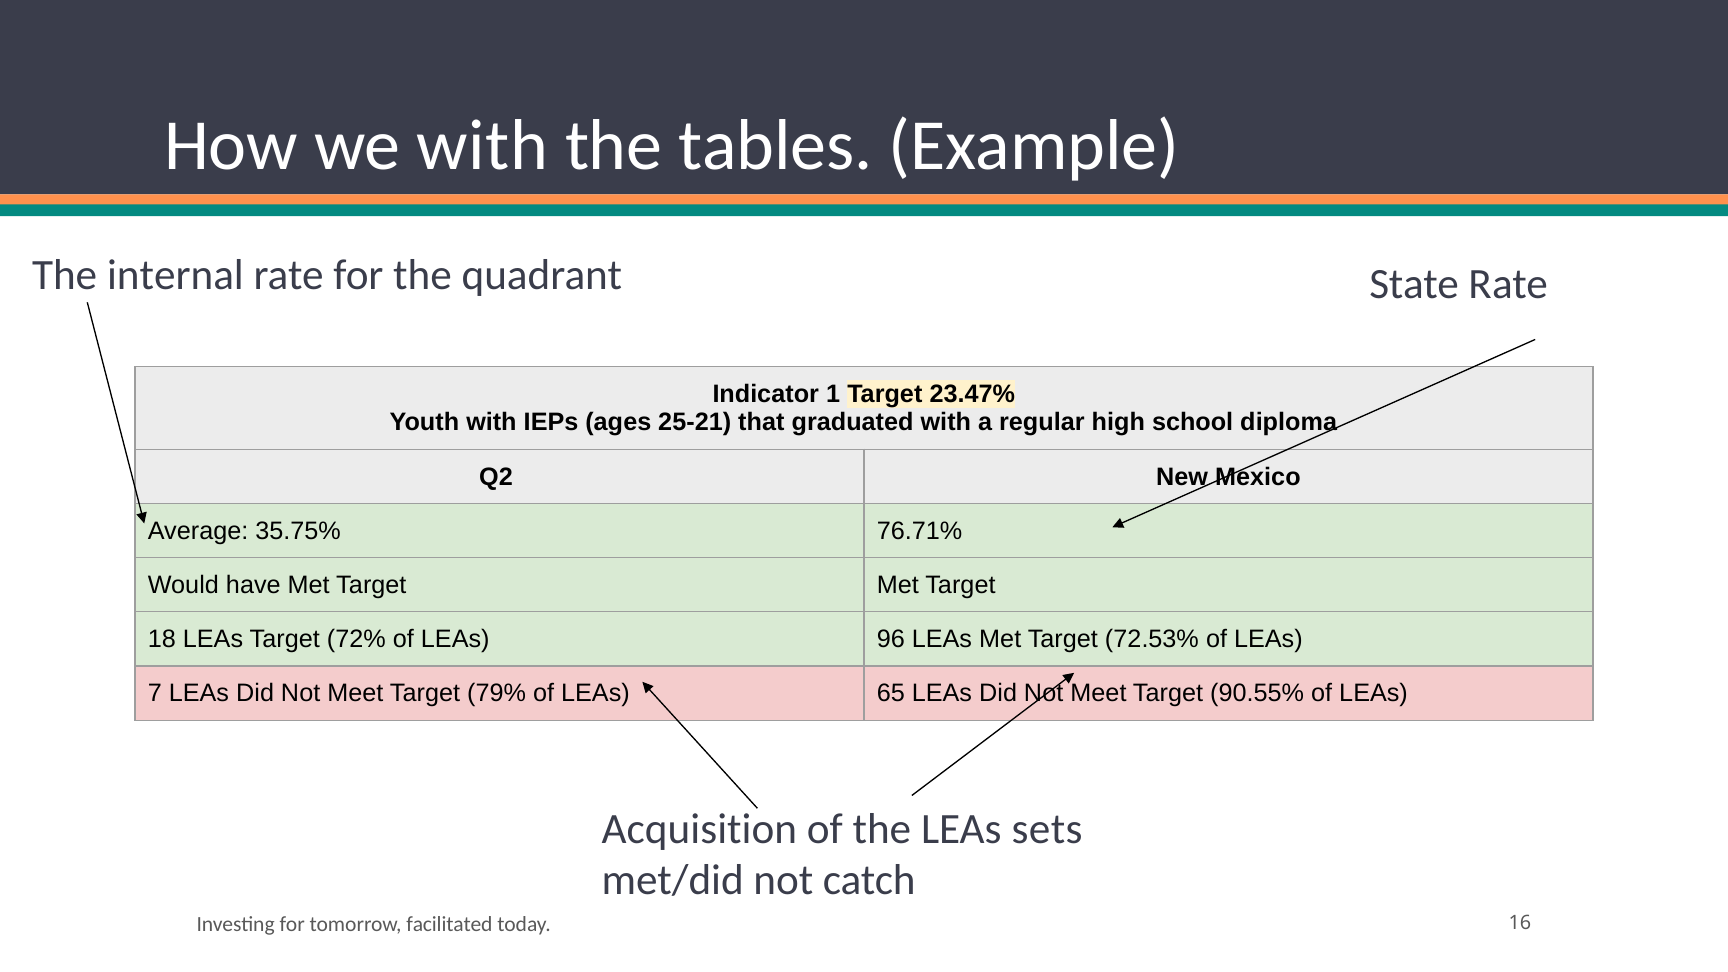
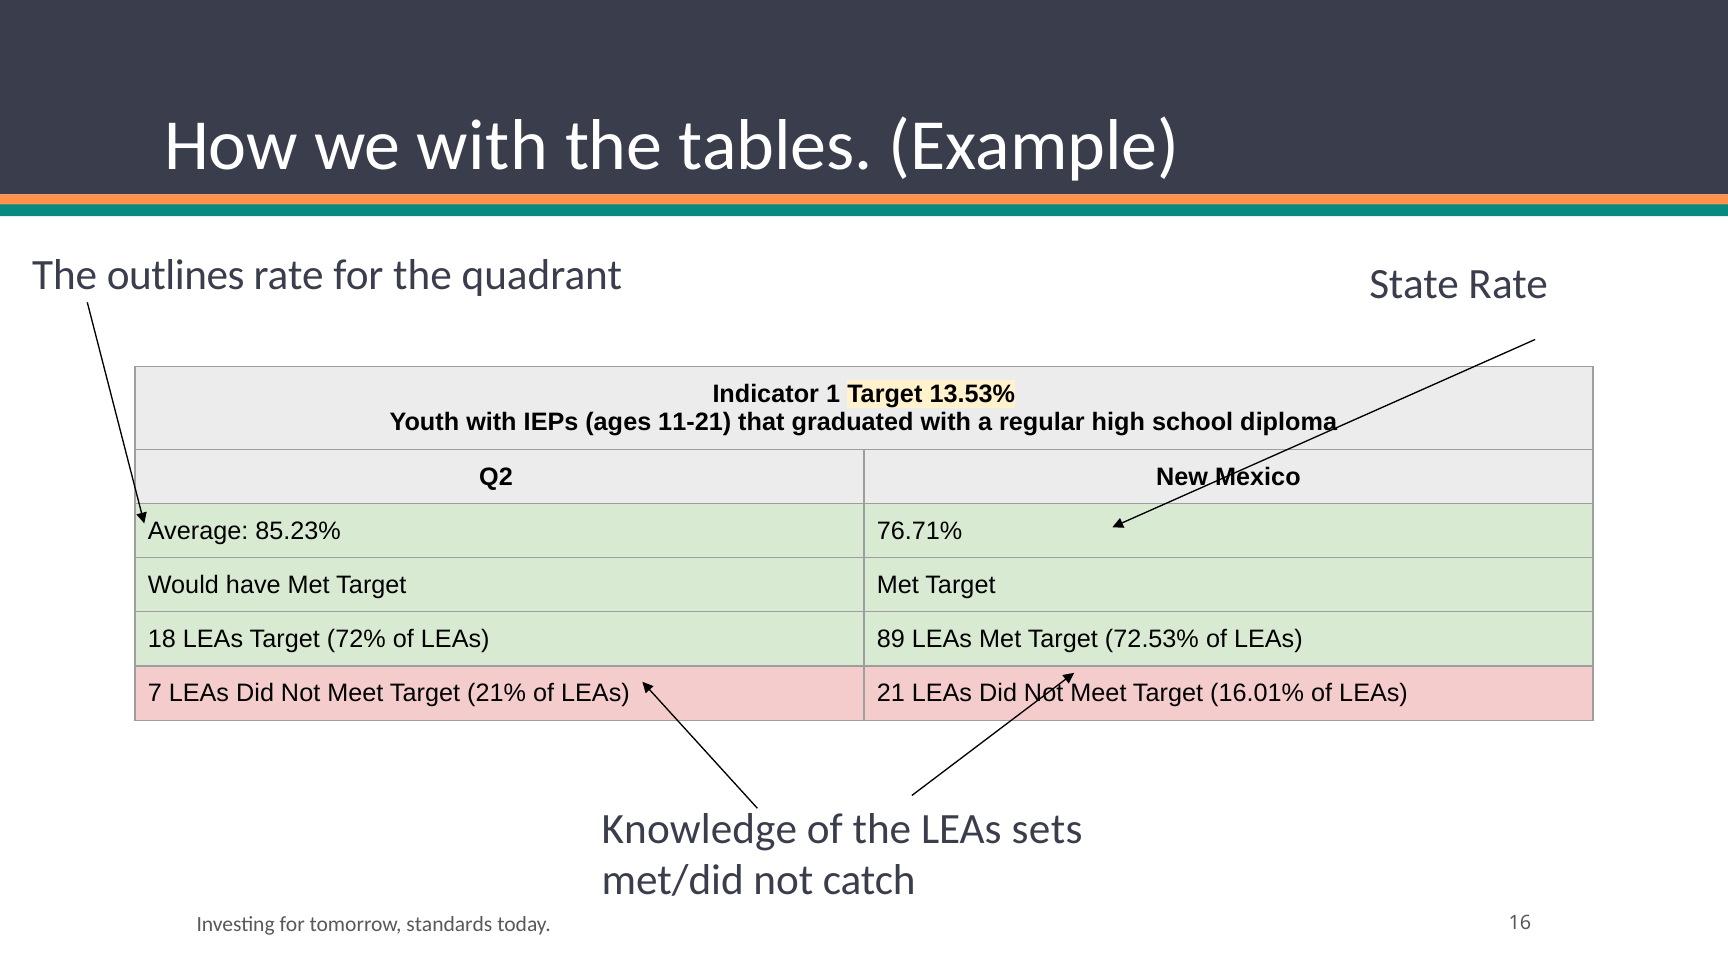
internal: internal -> outlines
23.47%: 23.47% -> 13.53%
25-21: 25-21 -> 11-21
35.75%: 35.75% -> 85.23%
96: 96 -> 89
79%: 79% -> 21%
65: 65 -> 21
90.55%: 90.55% -> 16.01%
Acquisition: Acquisition -> Knowledge
facilitated: facilitated -> standards
